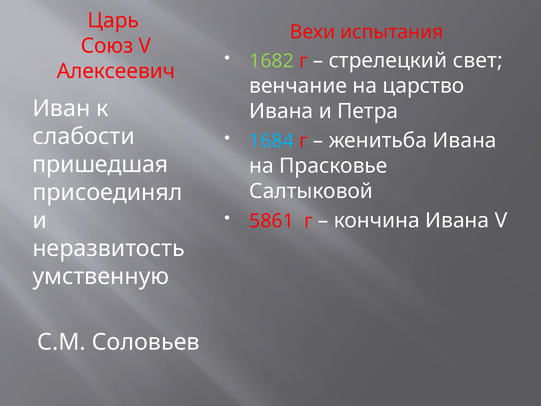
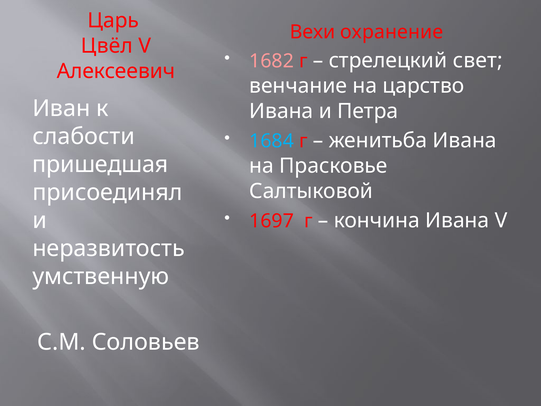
испытания: испытания -> охранение
Союз: Союз -> Цвёл
1682 colour: light green -> pink
5861: 5861 -> 1697
